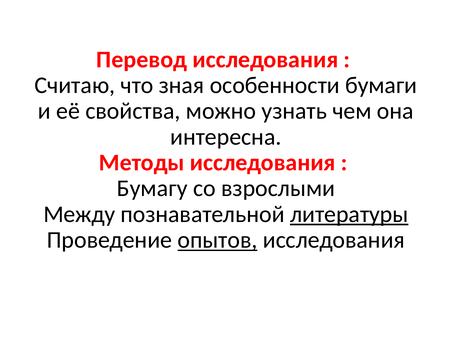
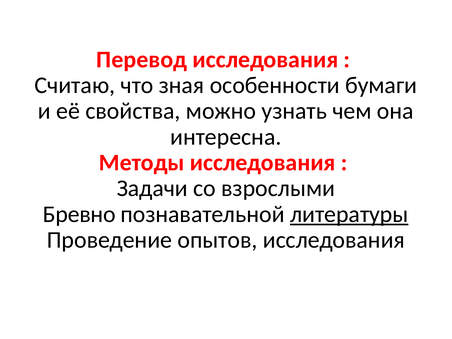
Бумагу: Бумагу -> Задачи
Между: Между -> Бревно
опытов underline: present -> none
